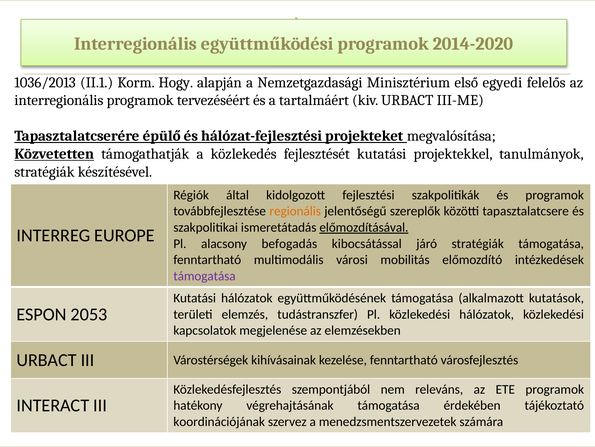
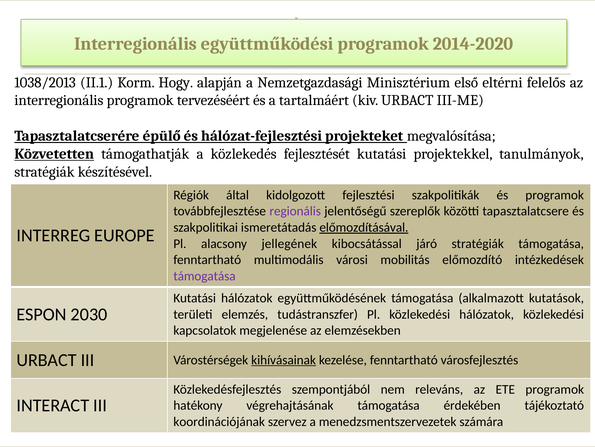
1036/2013: 1036/2013 -> 1038/2013
egyedi: egyedi -> eltérni
regionális colour: orange -> purple
befogadás: befogadás -> jellegének
2053: 2053 -> 2030
kihívásainak underline: none -> present
